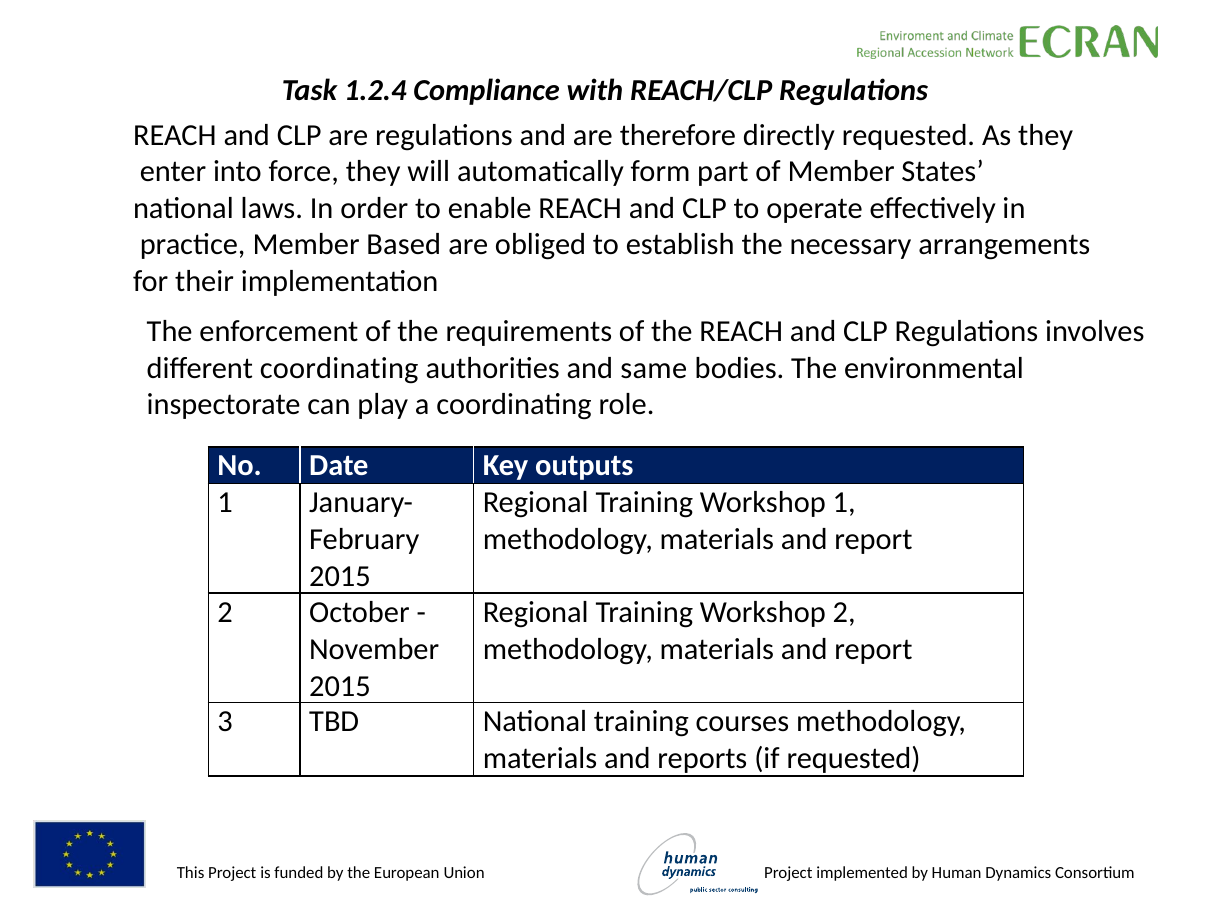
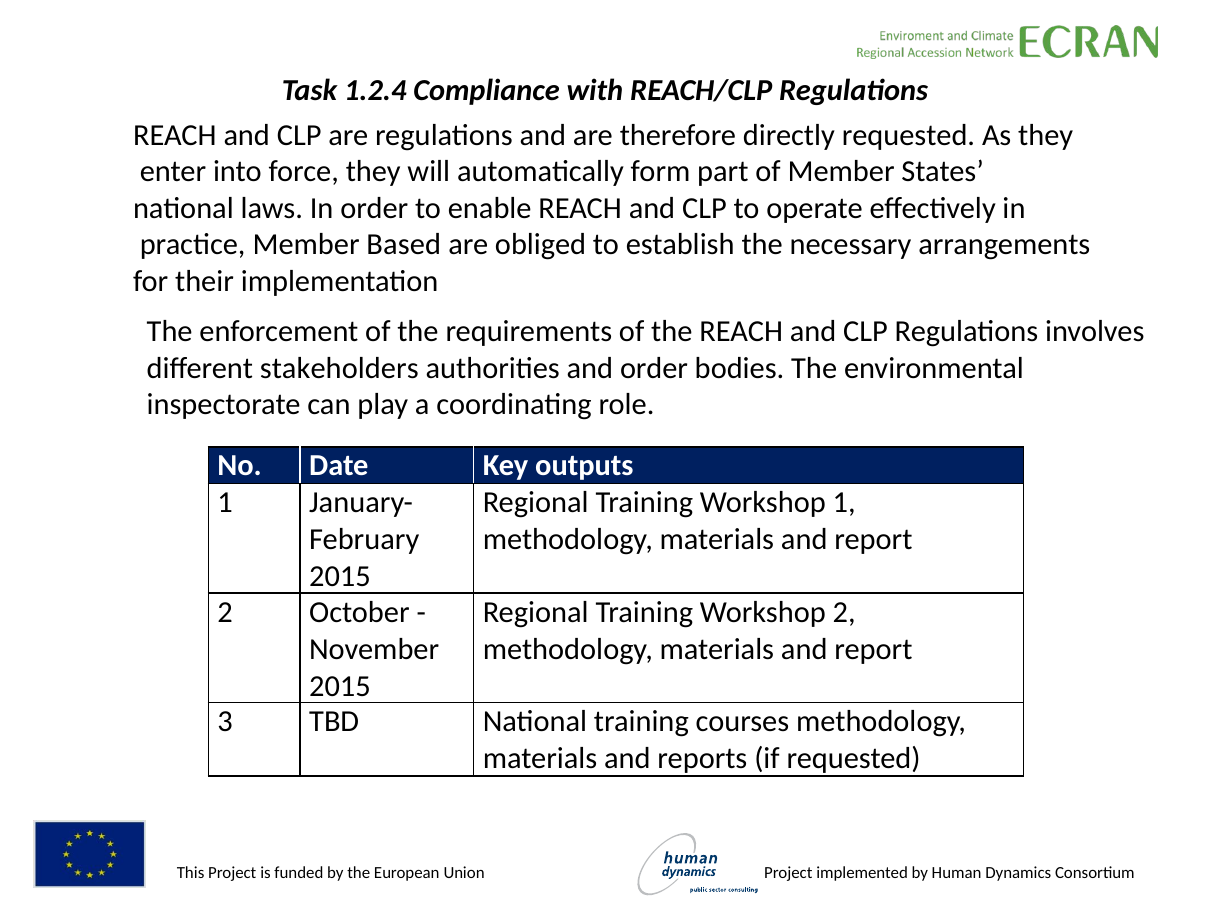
different coordinating: coordinating -> stakeholders
and same: same -> order
